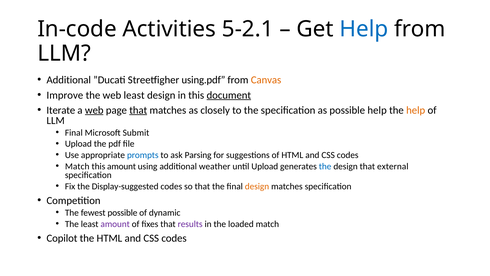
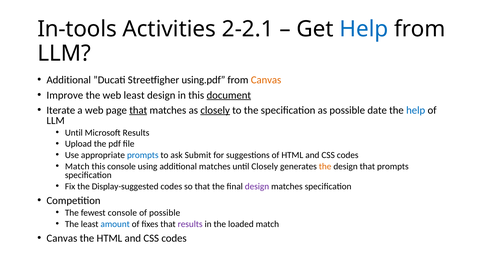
In-code: In-code -> In-tools
5-2.1: 5-2.1 -> 2-2.1
web at (94, 110) underline: present -> none
closely at (215, 110) underline: none -> present
possible help: help -> date
help at (416, 110) colour: orange -> blue
Final at (74, 132): Final -> Until
Microsoft Submit: Submit -> Results
Parsing: Parsing -> Submit
this amount: amount -> console
additional weather: weather -> matches
until Upload: Upload -> Closely
the at (325, 166) colour: blue -> orange
that external: external -> prompts
design at (257, 186) colour: orange -> purple
fewest possible: possible -> console
of dynamic: dynamic -> possible
amount at (115, 224) colour: purple -> blue
Copilot at (62, 238): Copilot -> Canvas
